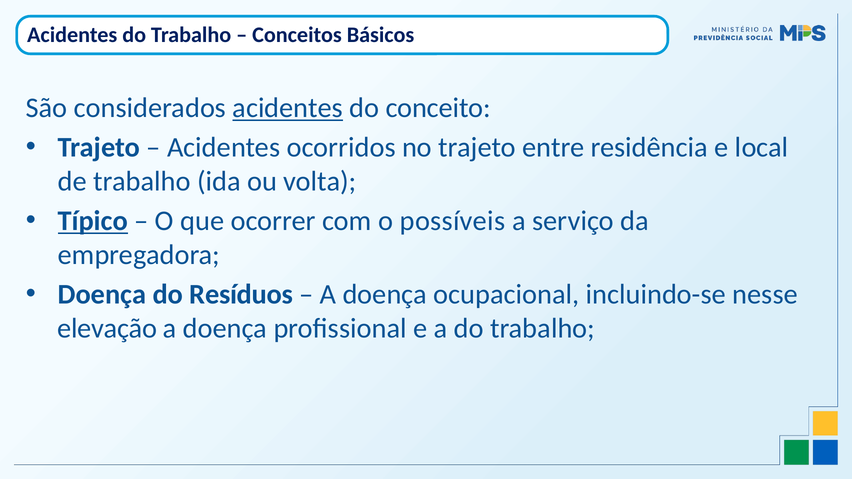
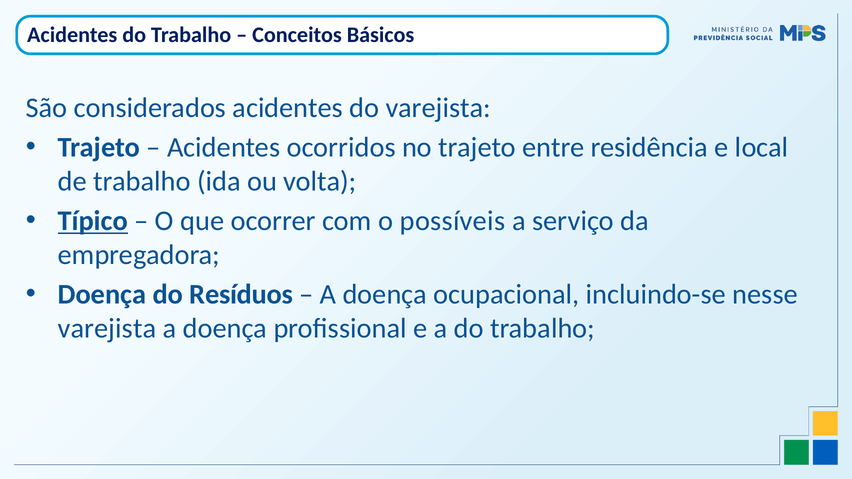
acidentes at (288, 108) underline: present -> none
do conceito: conceito -> varejista
elevação at (107, 329): elevação -> varejista
